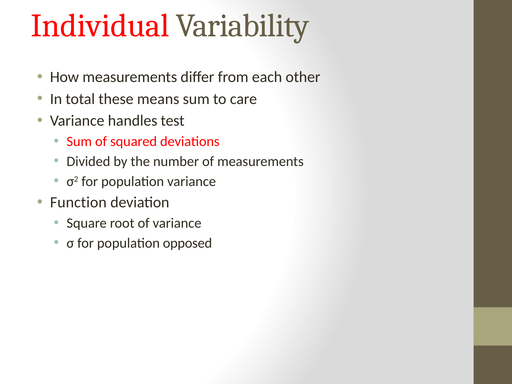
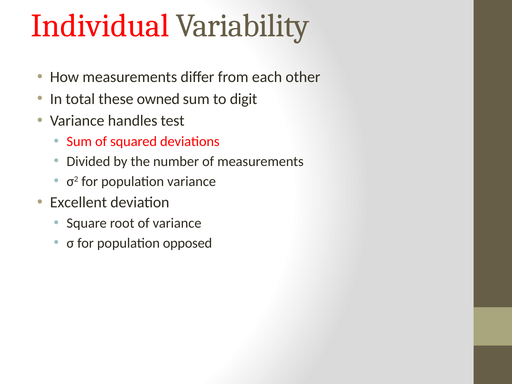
means: means -> owned
care: care -> digit
Function: Function -> Excellent
